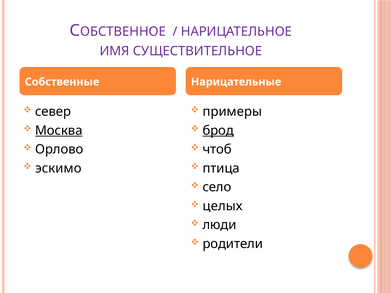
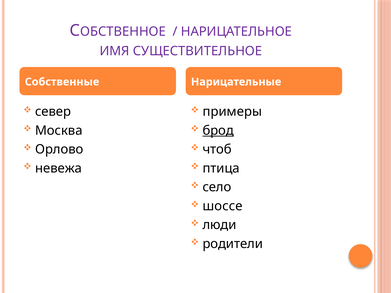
Москва underline: present -> none
эскимо: эскимо -> невежа
целых: целых -> шоссе
